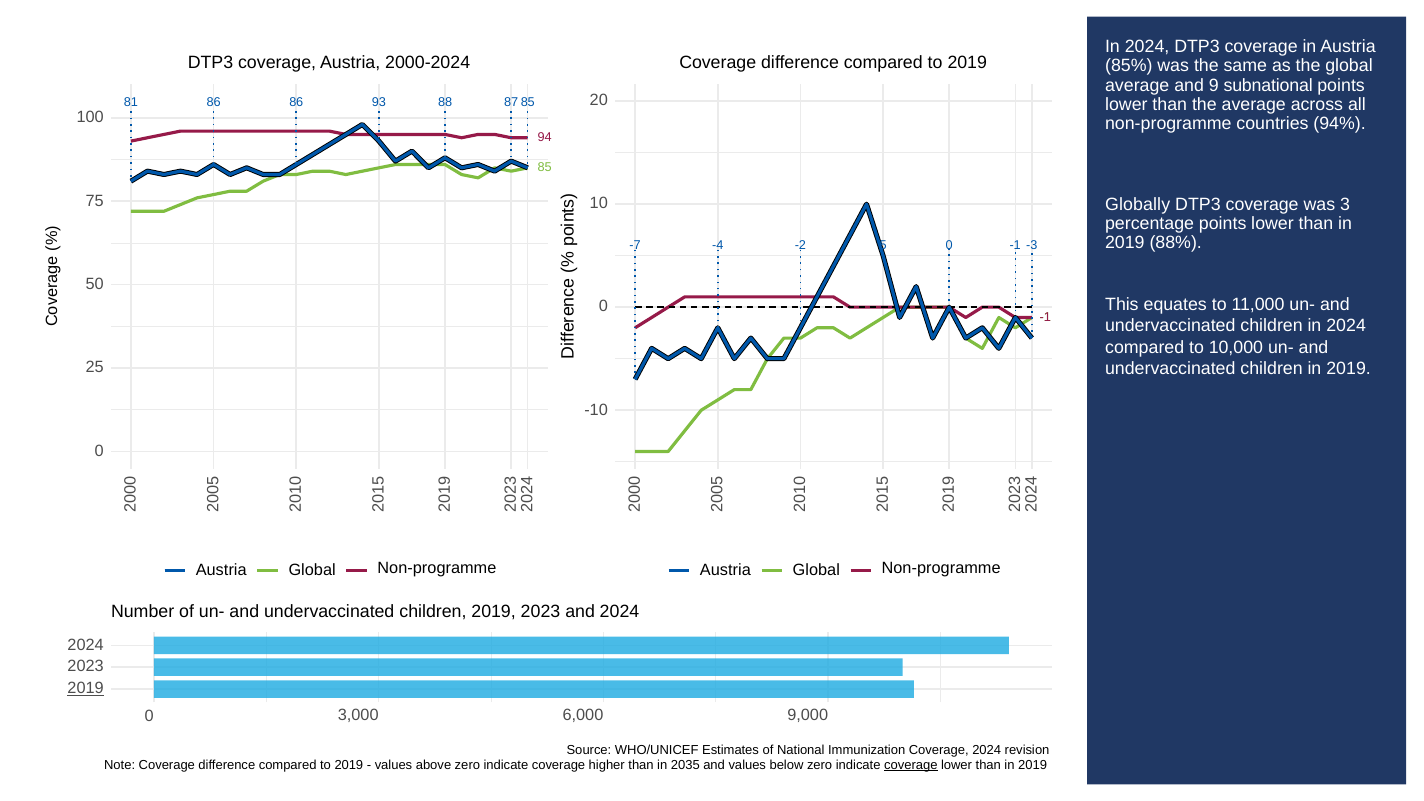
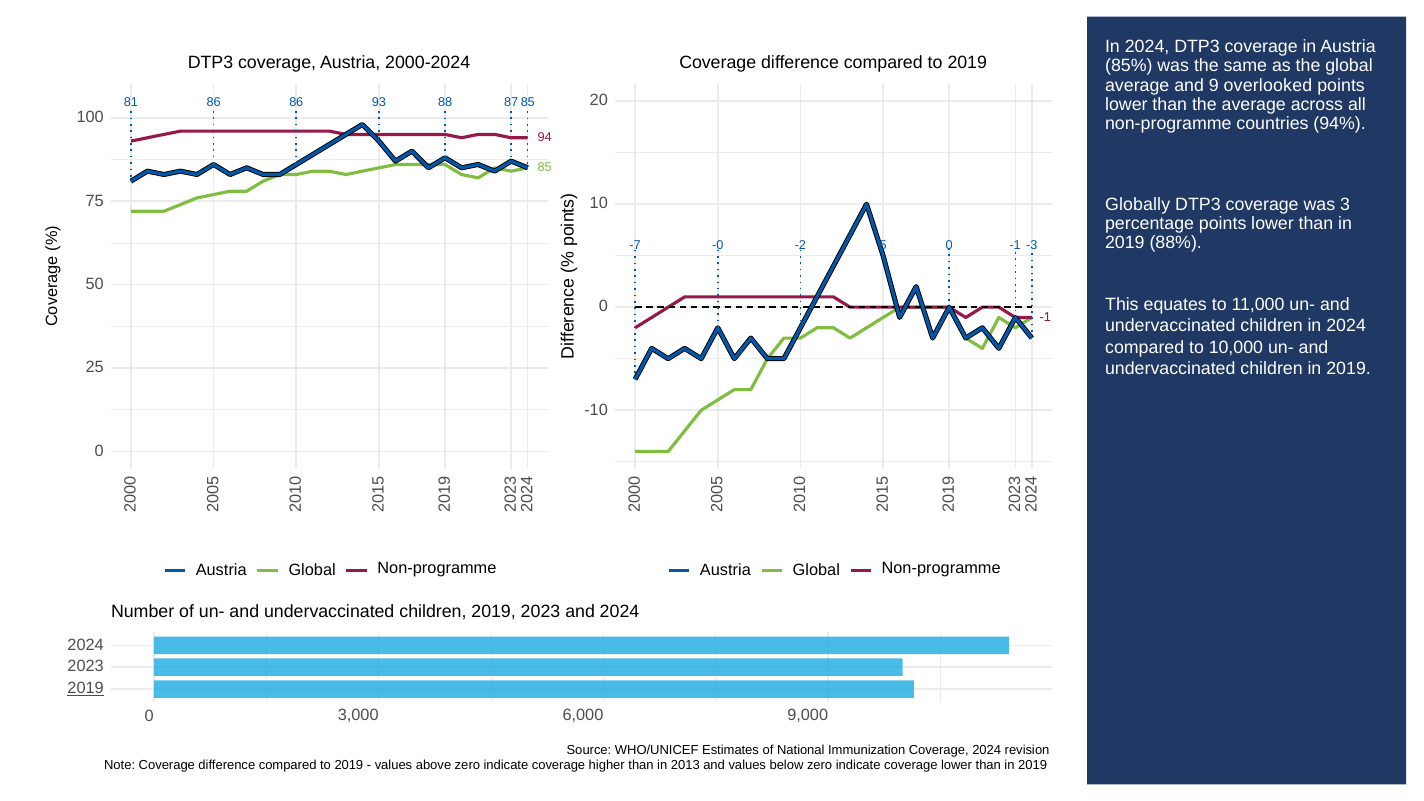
subnational: subnational -> overlooked
-4: -4 -> -0
2035: 2035 -> 2013
coverage at (911, 765) underline: present -> none
